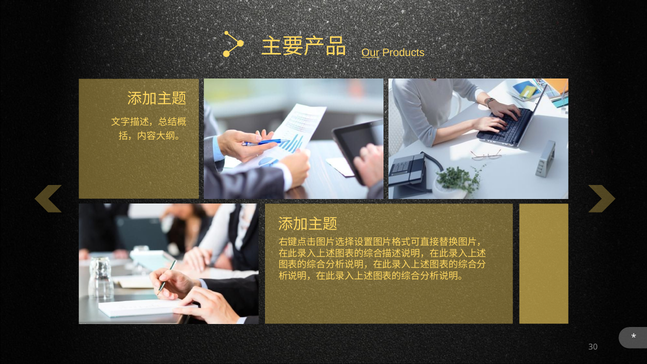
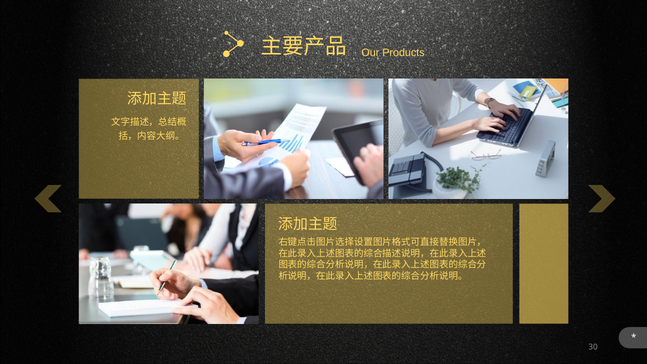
Our underline: present -> none
